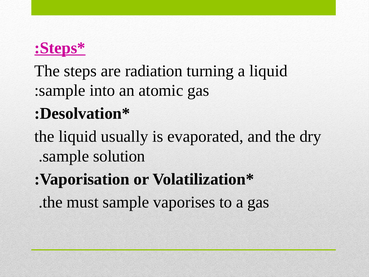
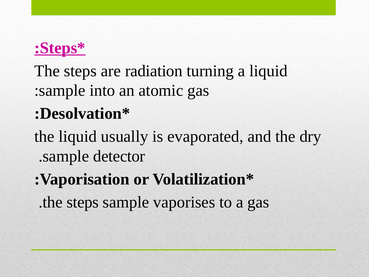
solution: solution -> detector
must at (83, 202): must -> steps
